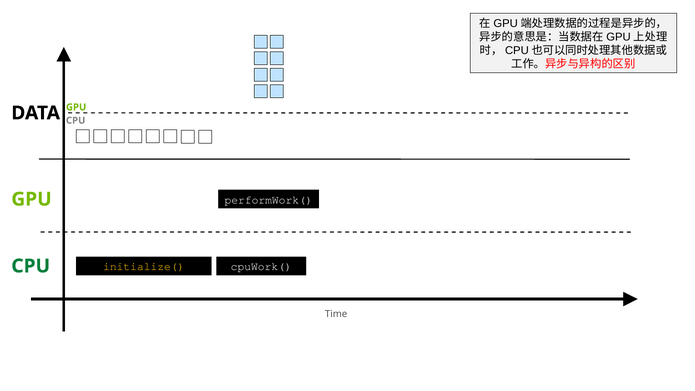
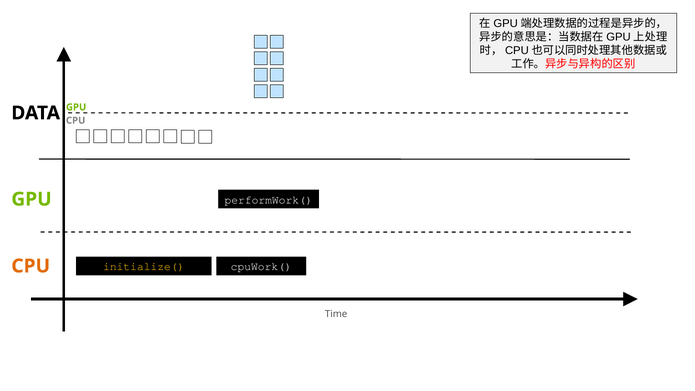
CPU at (31, 266) colour: green -> orange
